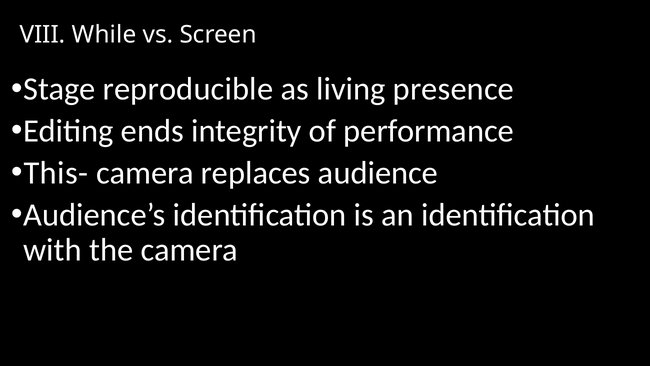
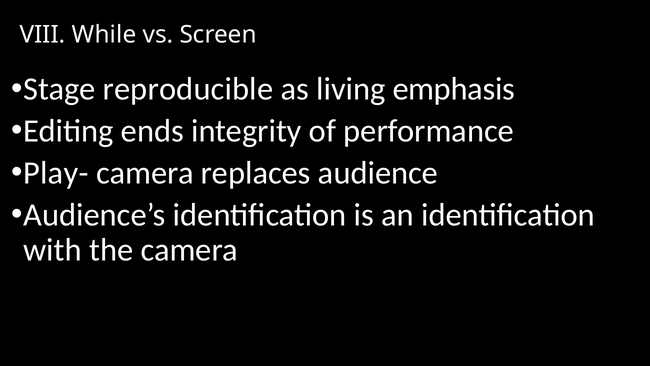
presence: presence -> emphasis
This-: This- -> Play-
